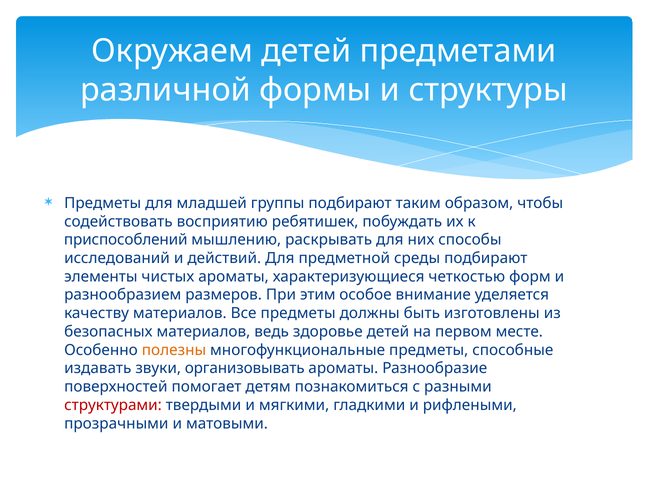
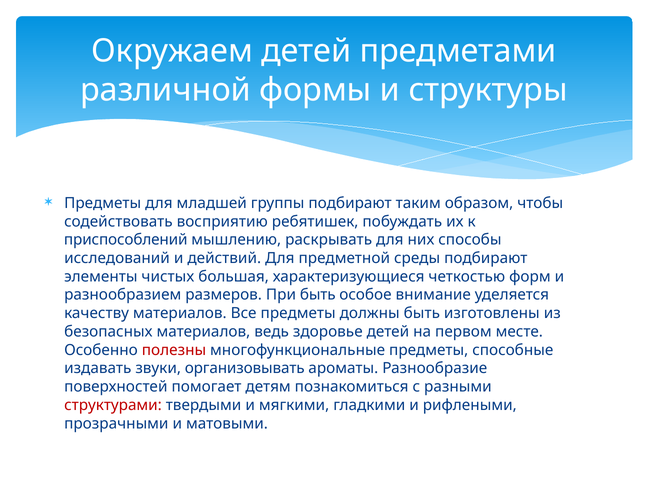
чистых ароматы: ароматы -> большая
При этим: этим -> быть
полезны colour: orange -> red
